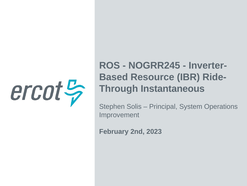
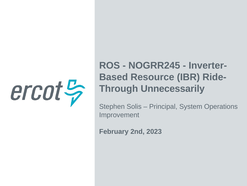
Instantaneous: Instantaneous -> Unnecessarily
